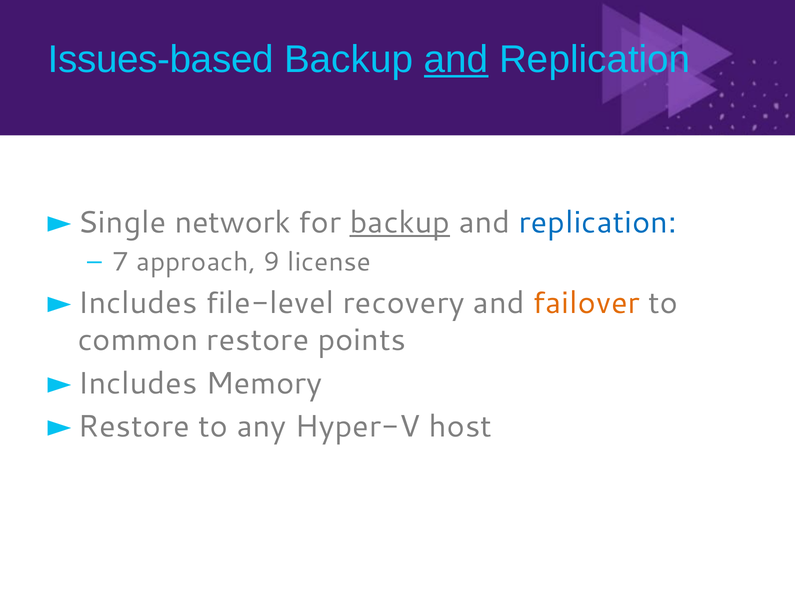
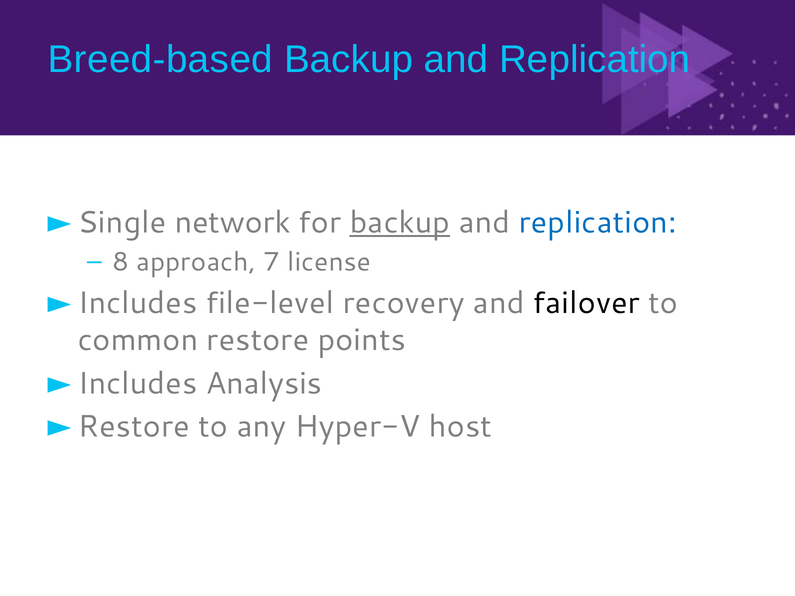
Issues-based: Issues-based -> Breed-based
and at (456, 60) underline: present -> none
7: 7 -> 8
9: 9 -> 7
failover colour: orange -> black
Memory: Memory -> Analysis
